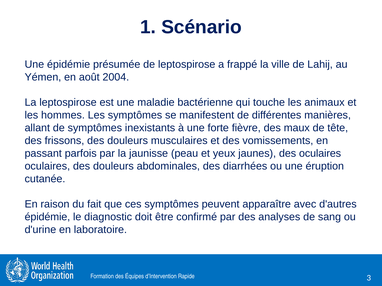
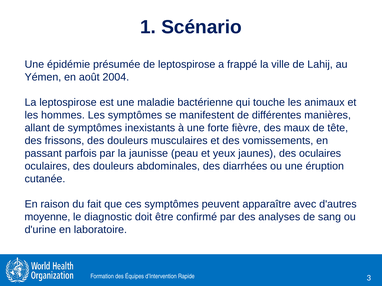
épidémie at (47, 217): épidémie -> moyenne
